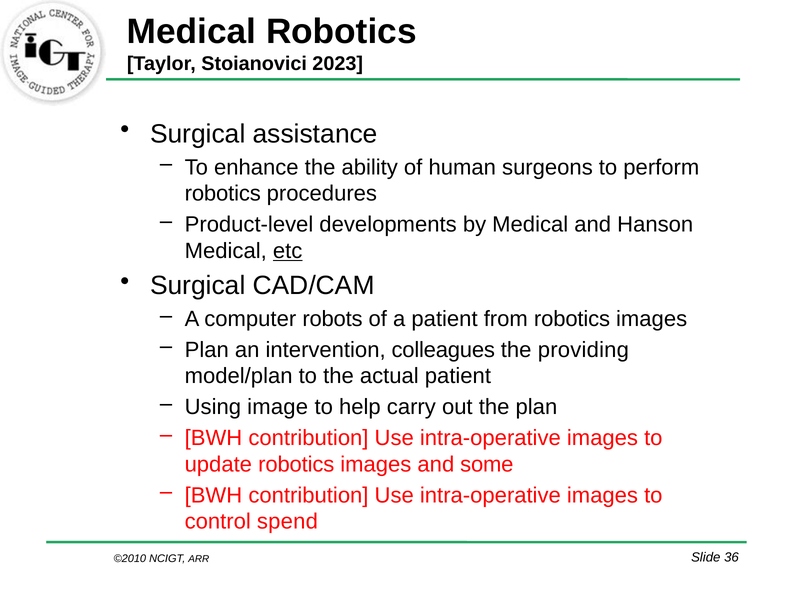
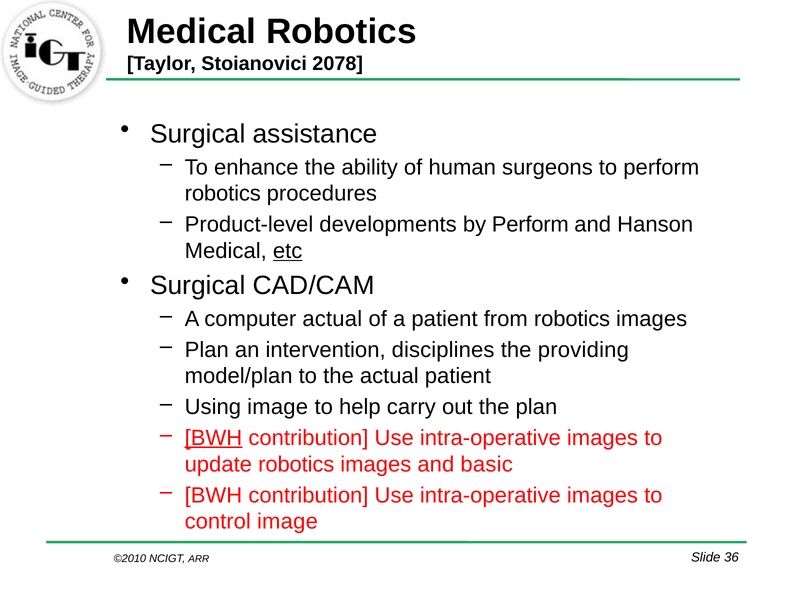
2023: 2023 -> 2078
by Medical: Medical -> Perform
computer robots: robots -> actual
colleagues: colleagues -> disciplines
BWH at (213, 438) underline: none -> present
some: some -> basic
control spend: spend -> image
